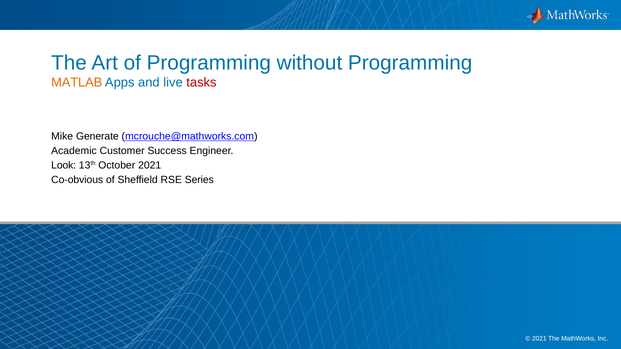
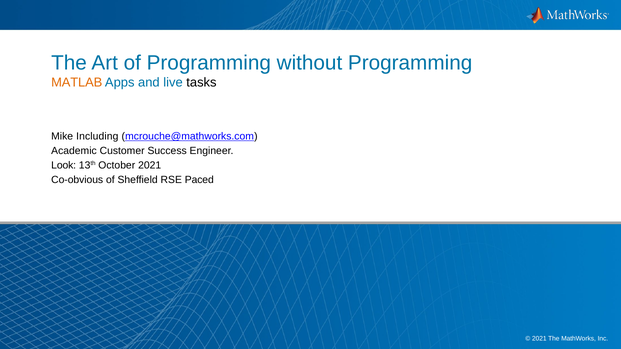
tasks colour: red -> black
Generate: Generate -> Including
Series: Series -> Paced
